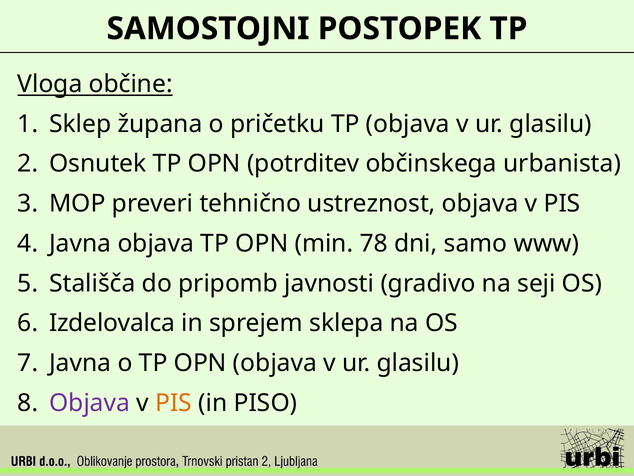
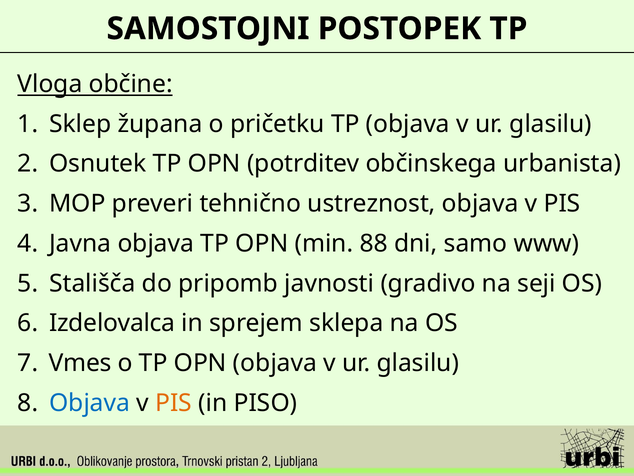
78: 78 -> 88
Javna at (80, 363): Javna -> Vmes
Objava at (90, 403) colour: purple -> blue
